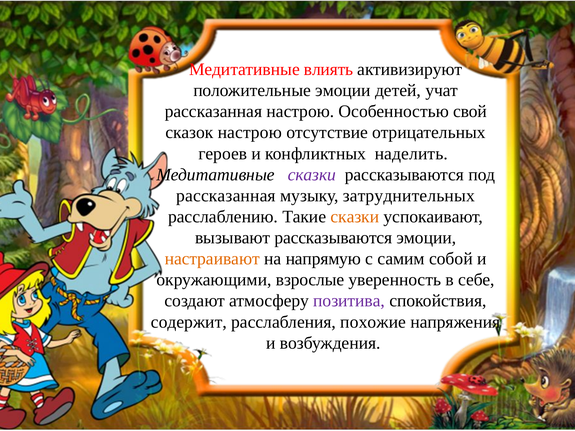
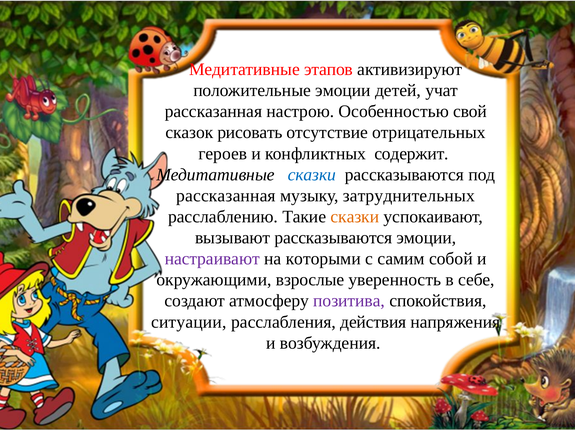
влиять: влиять -> этапов
сказок настрою: настрою -> рисовать
наделить: наделить -> содержит
сказки at (312, 175) colour: purple -> blue
настраивают colour: orange -> purple
напрямую: напрямую -> которыми
содержит: содержит -> ситуации
похожие: похожие -> действия
